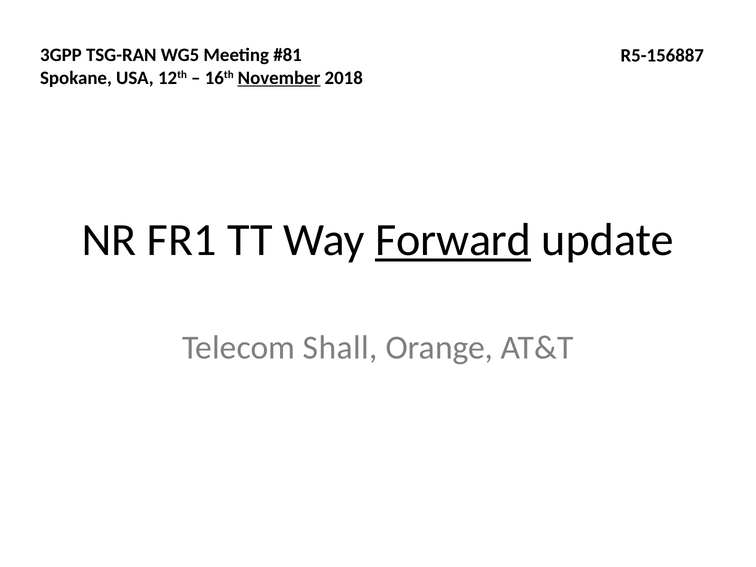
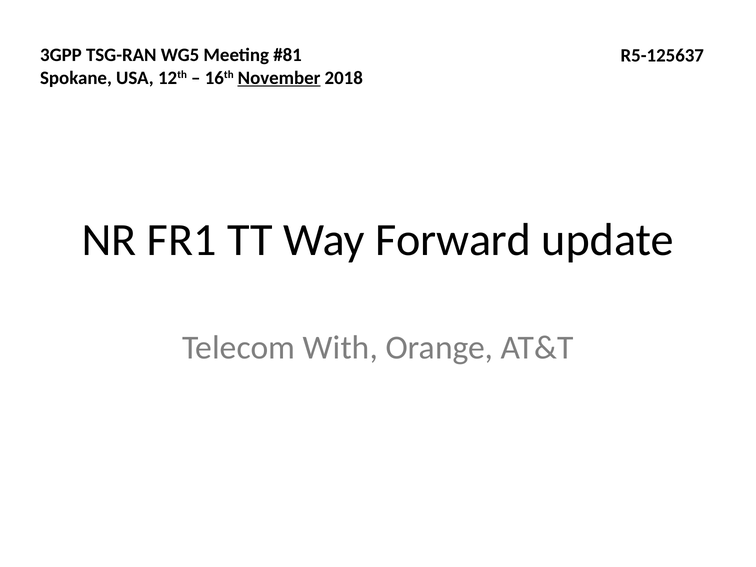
R5-156887: R5-156887 -> R5-125637
Forward underline: present -> none
Shall: Shall -> With
